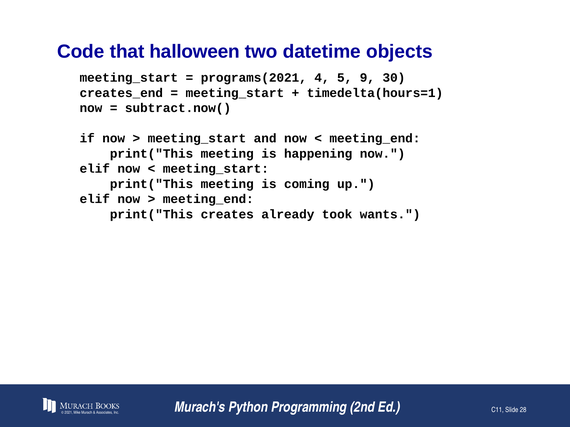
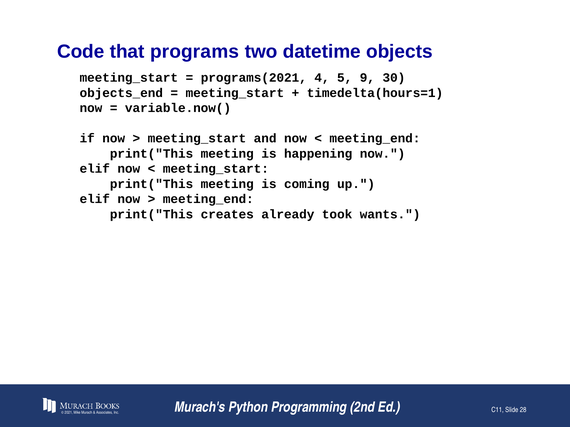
halloween: halloween -> programs
creates_end: creates_end -> objects_end
subtract.now(: subtract.now( -> variable.now(
